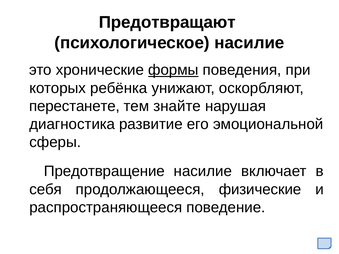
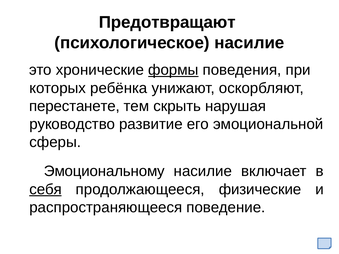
знайте: знайте -> скрыть
диагностика: диагностика -> руководство
Предотвращение: Предотвращение -> Эмоциональному
себя underline: none -> present
